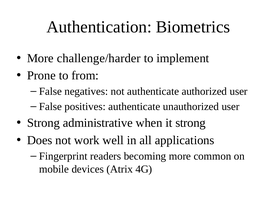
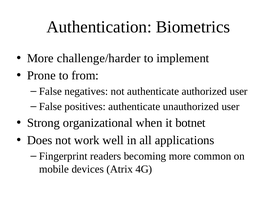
administrative: administrative -> organizational
it strong: strong -> botnet
